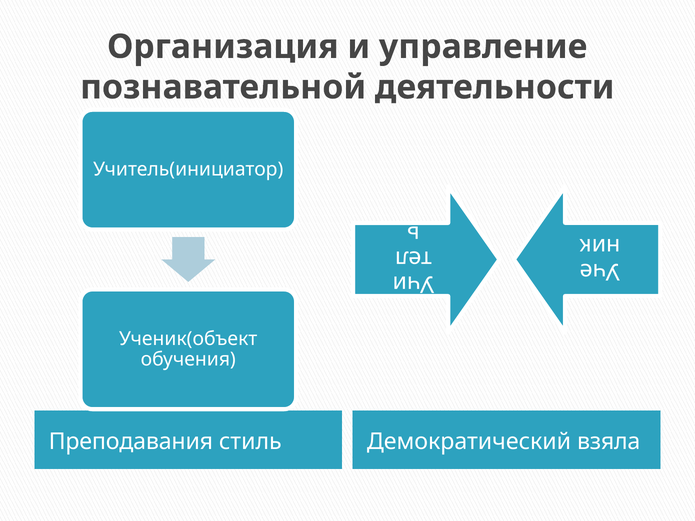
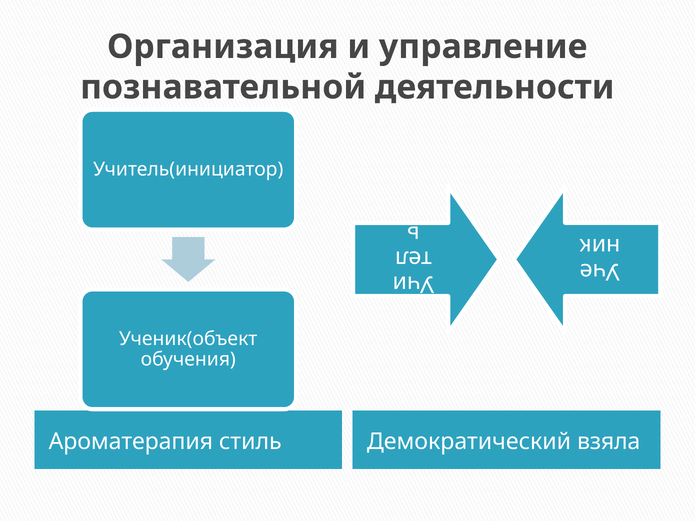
Преподавания: Преподавания -> Ароматерапия
